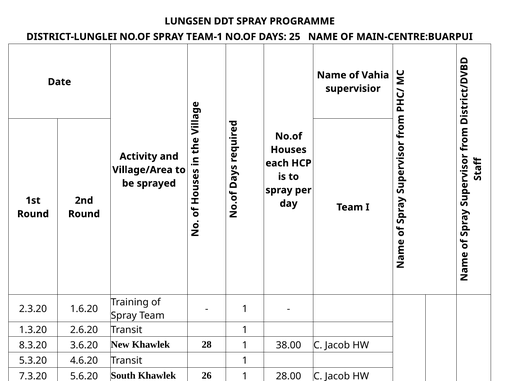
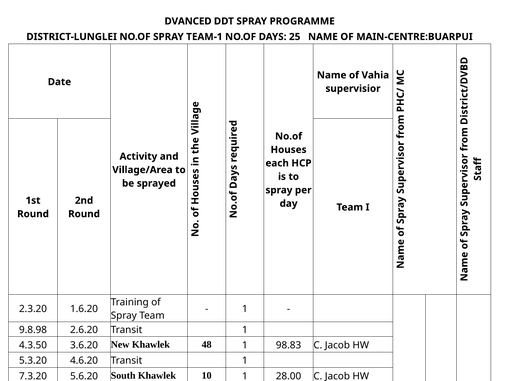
LUNGSEN: LUNGSEN -> DVANCED
1.3.20: 1.3.20 -> 9.8.98
8.3.20: 8.3.20 -> 4.3.50
28: 28 -> 48
38.00: 38.00 -> 98.83
26: 26 -> 10
